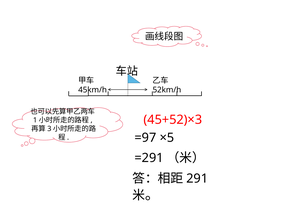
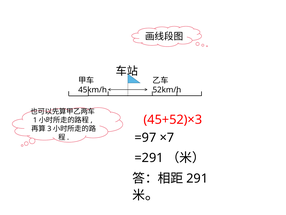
×5: ×5 -> ×7
